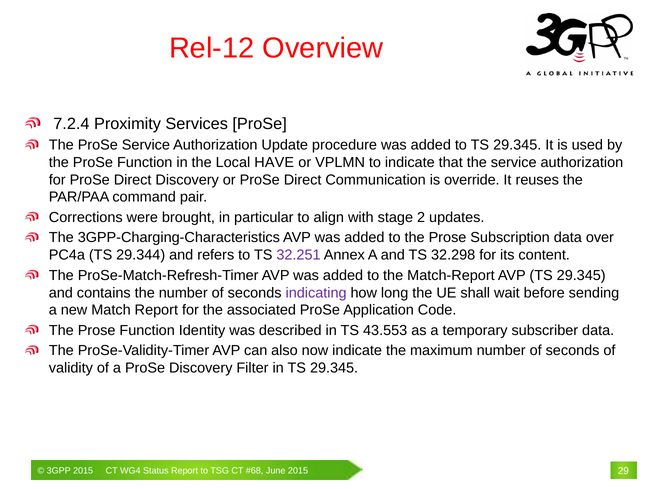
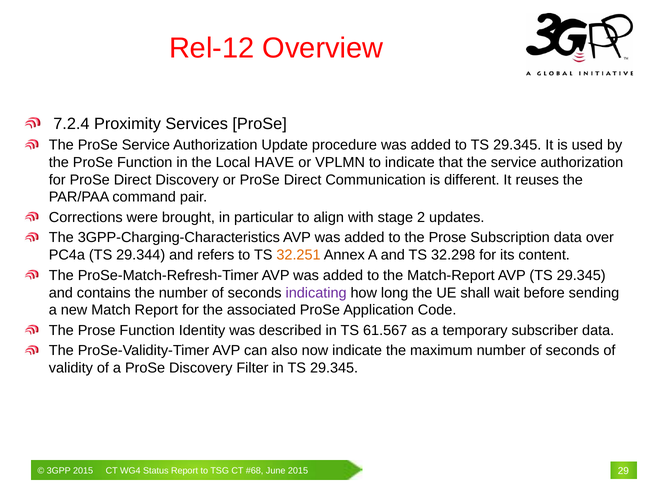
override: override -> different
32.251 colour: purple -> orange
43.553: 43.553 -> 61.567
